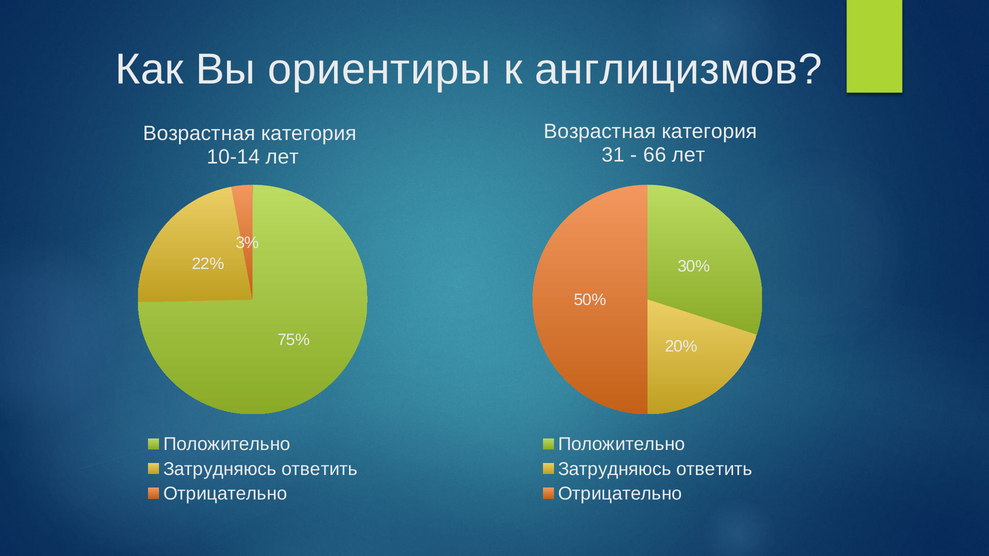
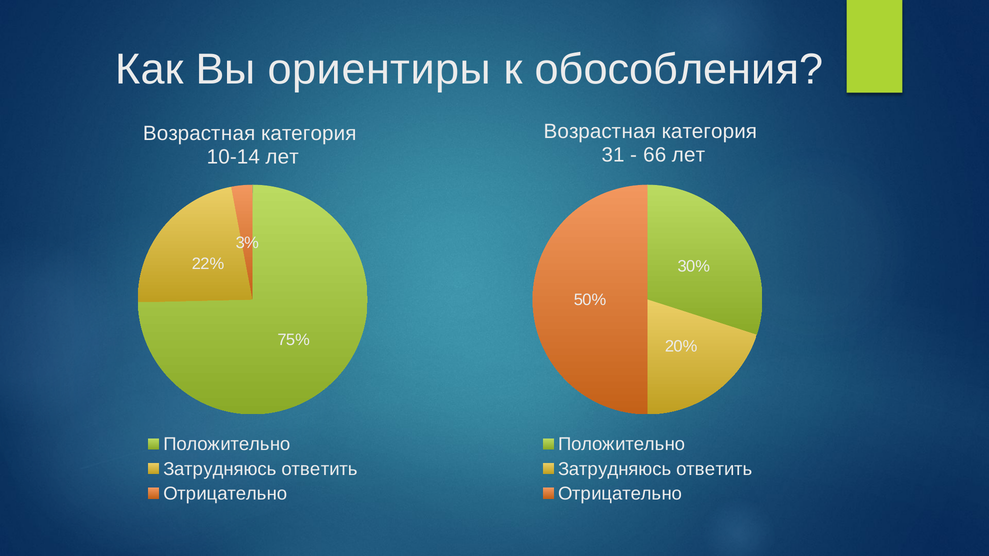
англицизмов: англицизмов -> обособления
